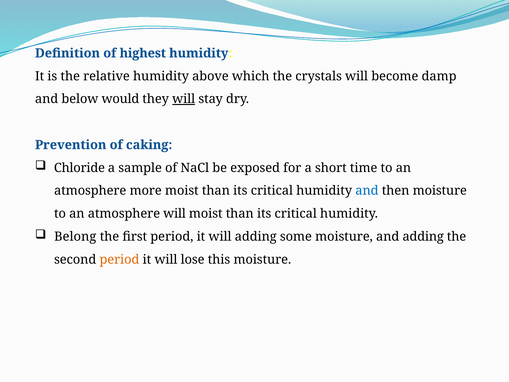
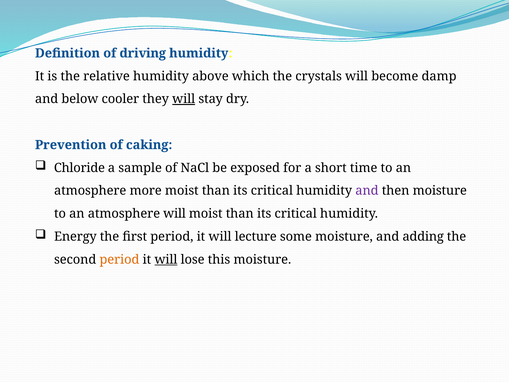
highest: highest -> driving
would: would -> cooler
and at (367, 191) colour: blue -> purple
Belong: Belong -> Energy
will adding: adding -> lecture
will at (166, 259) underline: none -> present
